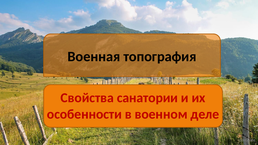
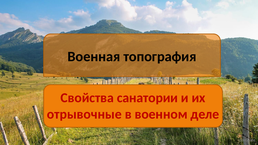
особенности: особенности -> отрывочные
